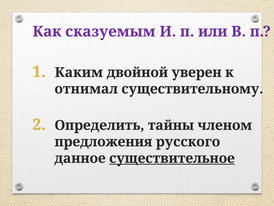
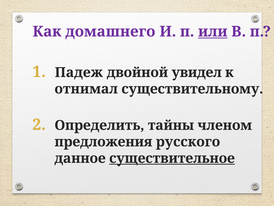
сказуемым: сказуемым -> домашнего
или underline: none -> present
Каким: Каким -> Падеж
уверен: уверен -> увидел
